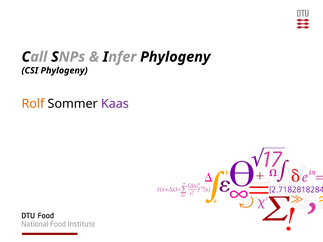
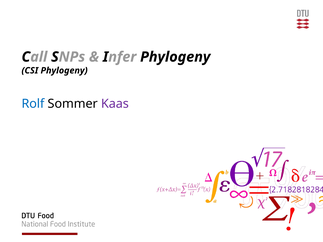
Rolf colour: orange -> blue
